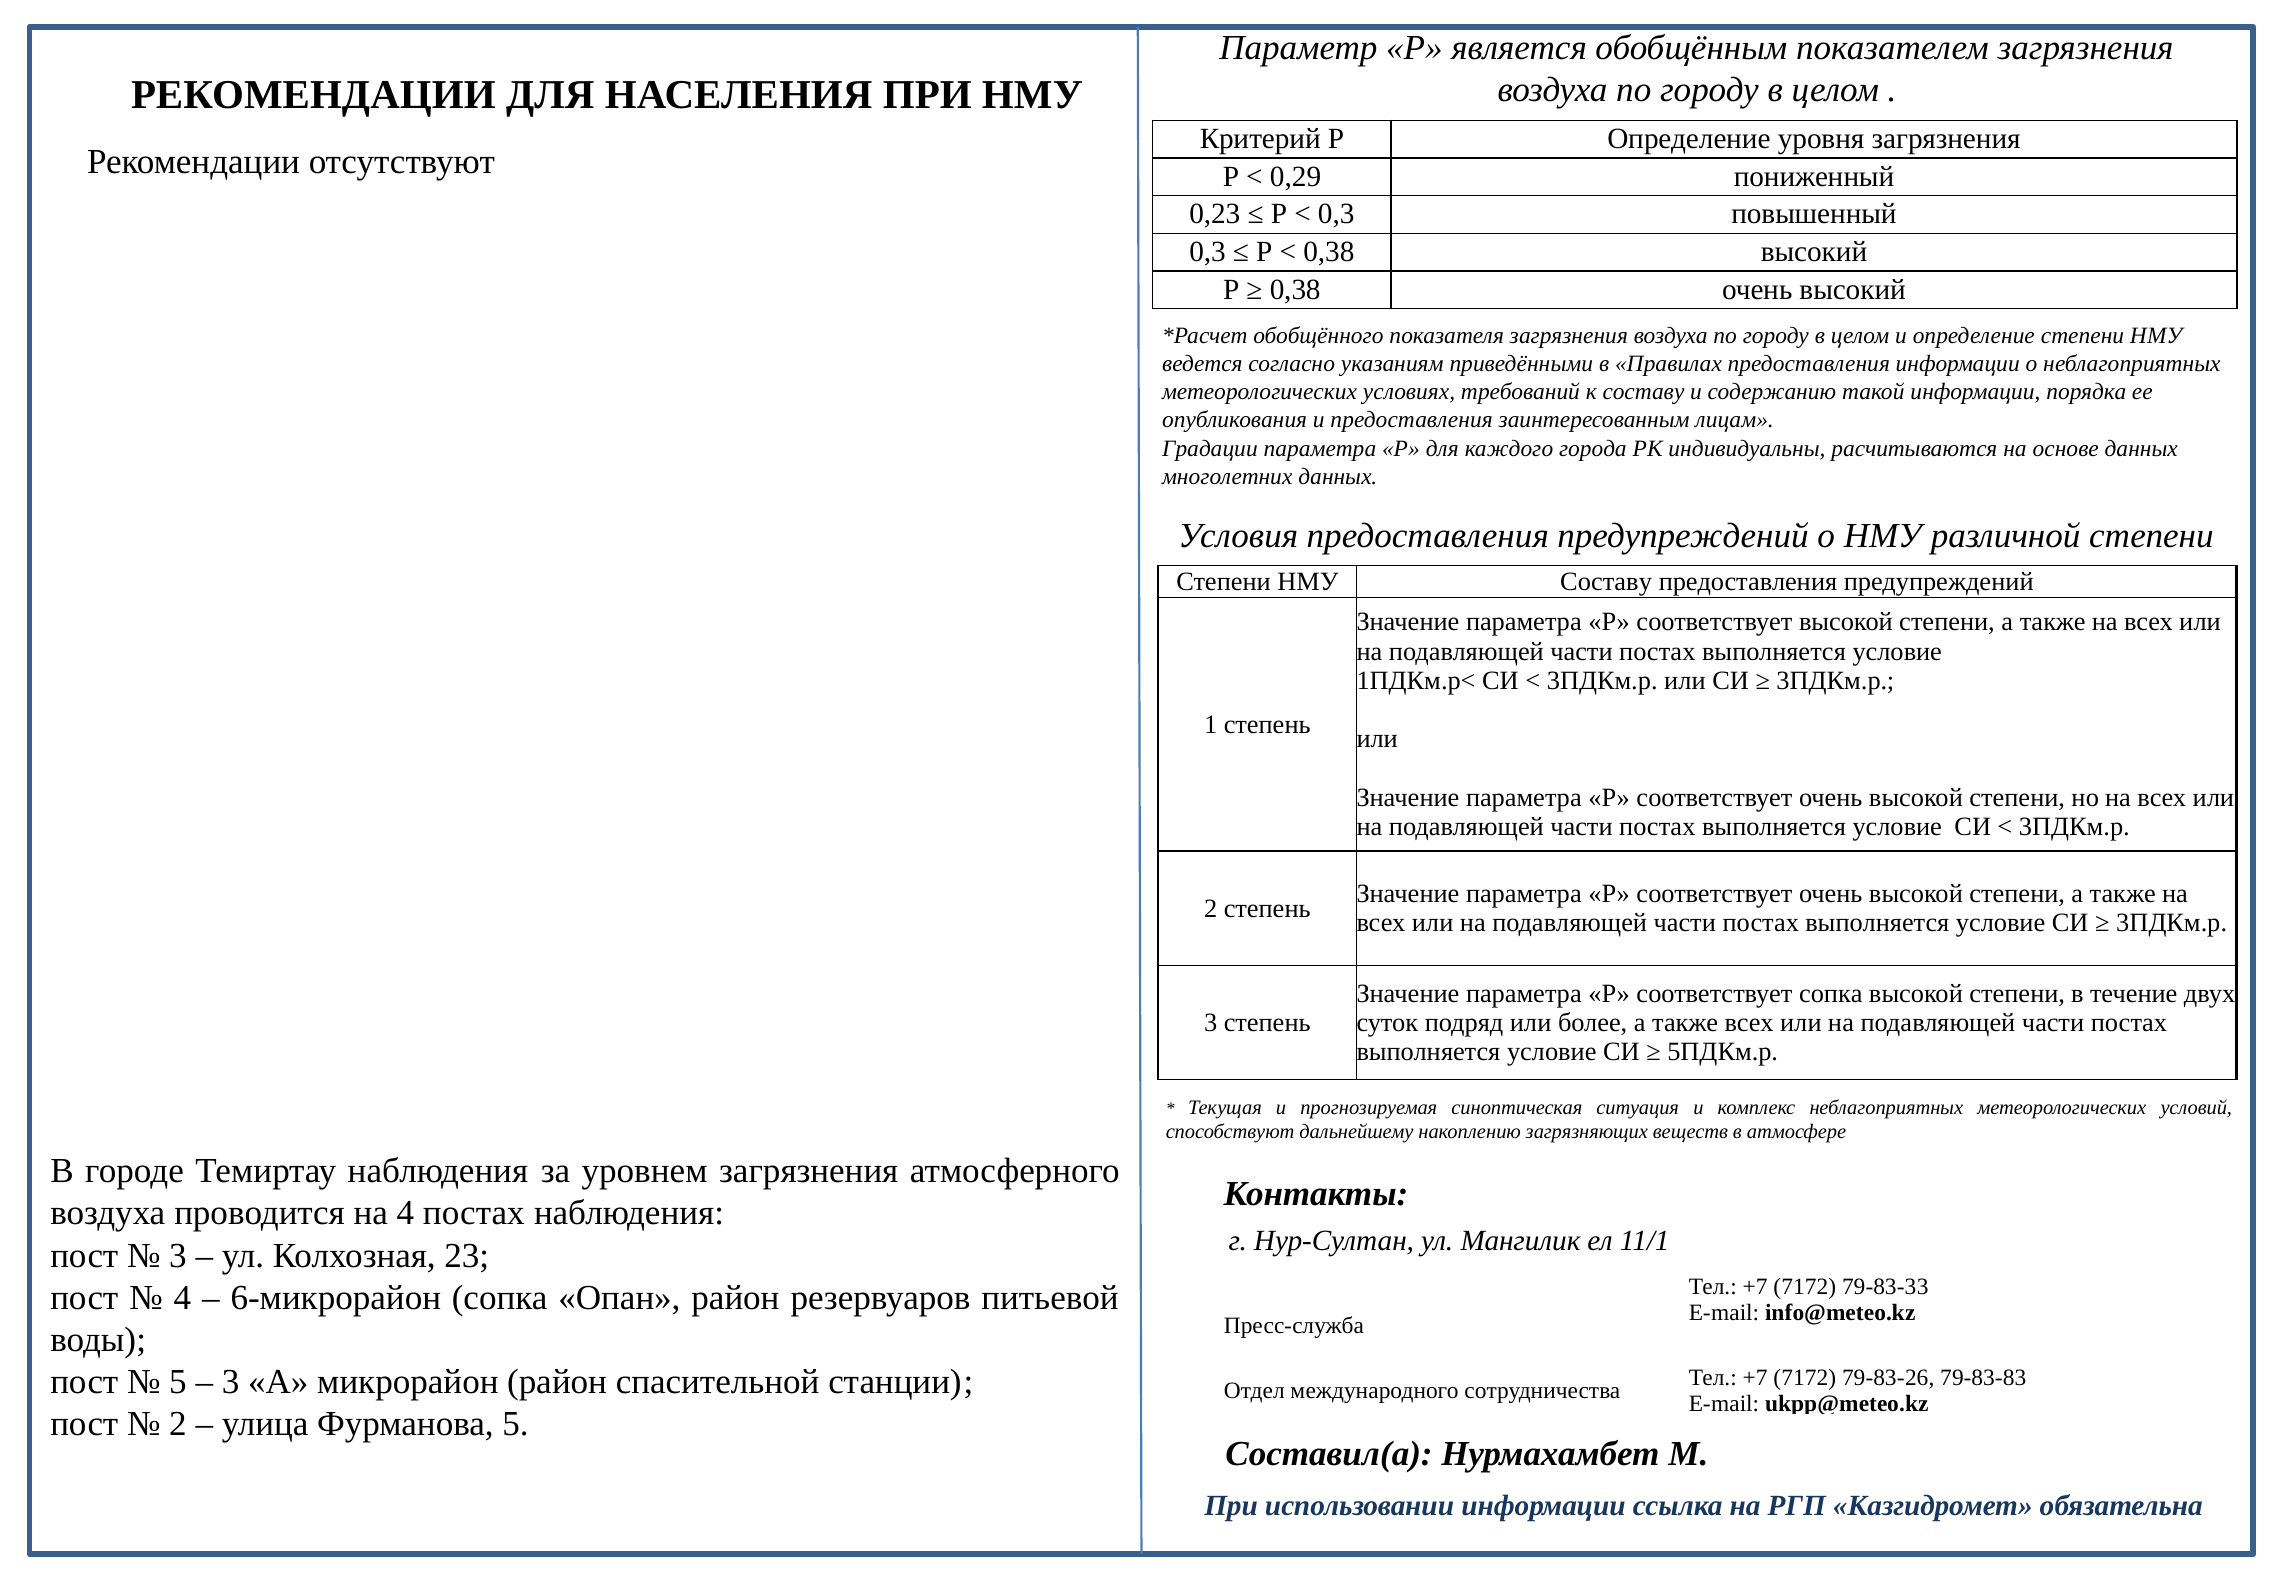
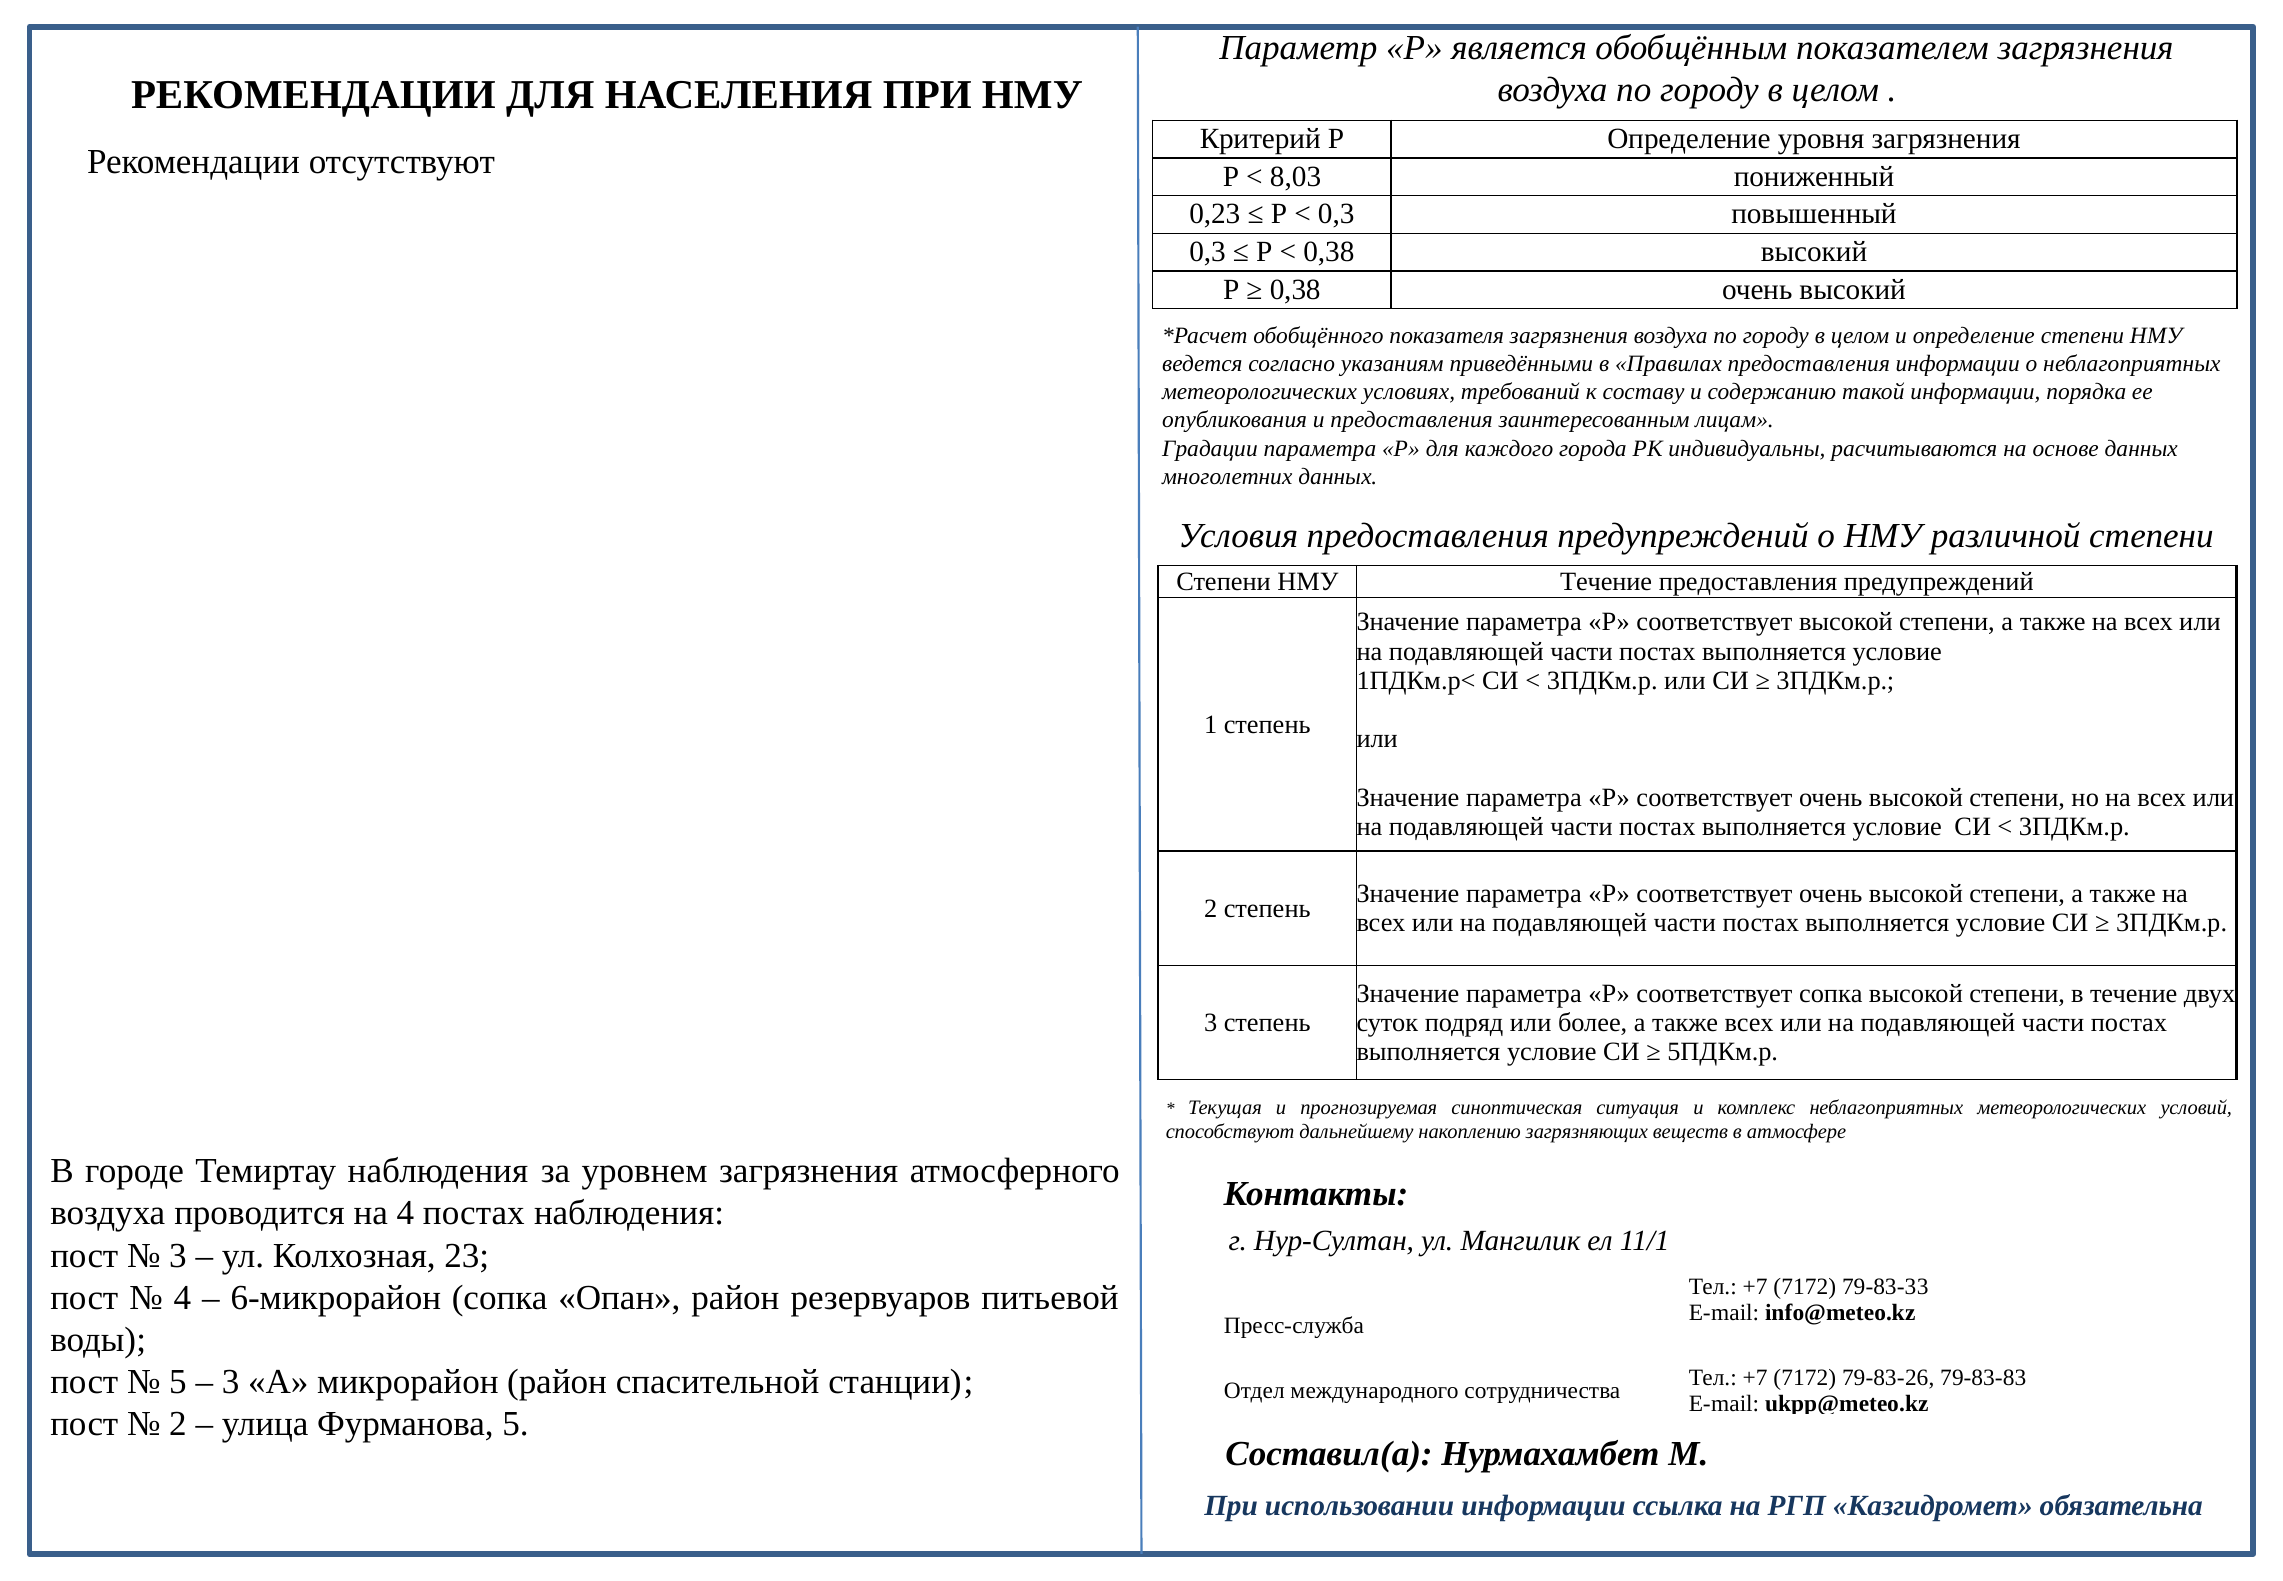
0,29: 0,29 -> 8,03
НМУ Составу: Составу -> Течение
